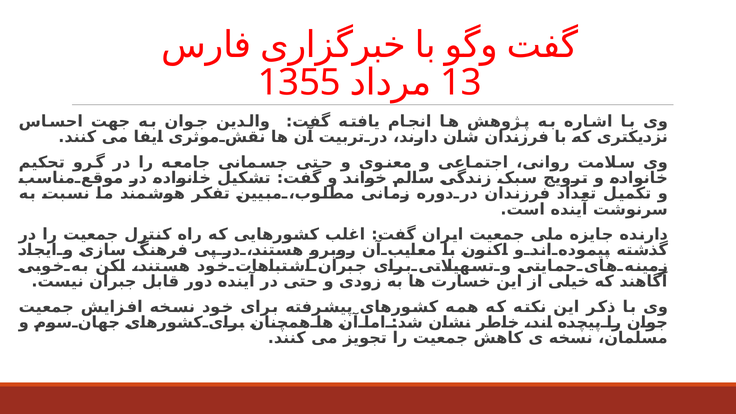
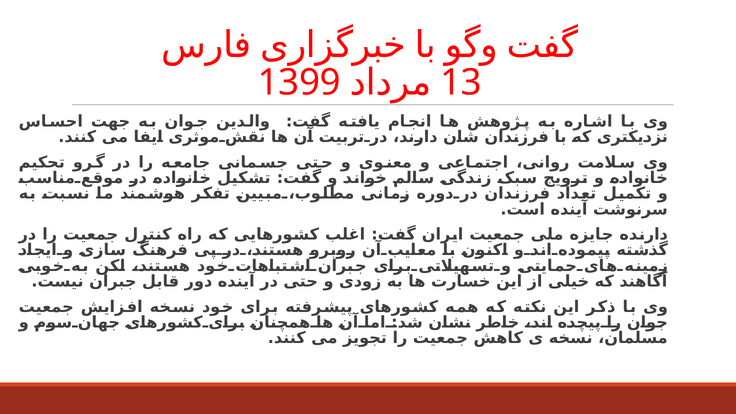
1355: 1355 -> 1399
